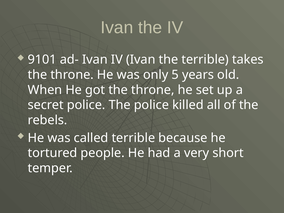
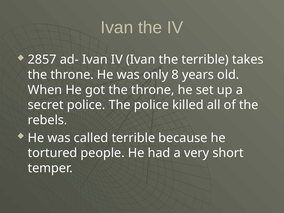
9101: 9101 -> 2857
5: 5 -> 8
